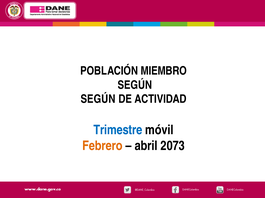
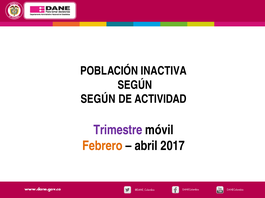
MIEMBRO: MIEMBRO -> INACTIVA
Trimestre colour: blue -> purple
2073: 2073 -> 2017
